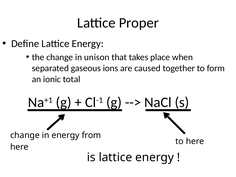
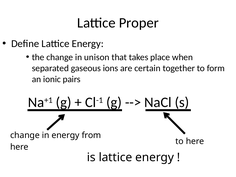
caused: caused -> certain
total: total -> pairs
